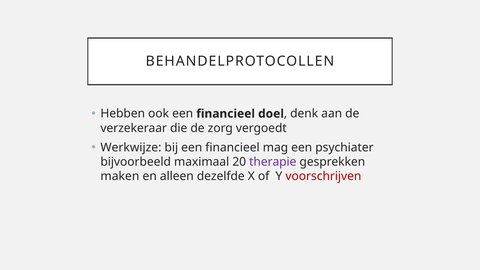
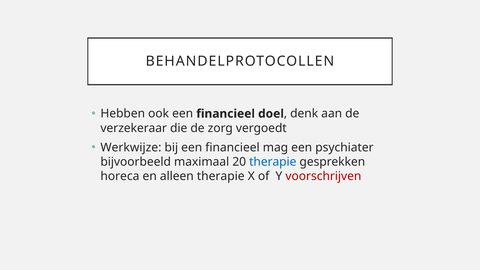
therapie at (273, 162) colour: purple -> blue
maken: maken -> horeca
alleen dezelfde: dezelfde -> therapie
